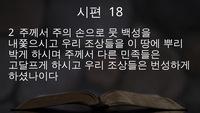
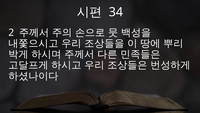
18: 18 -> 34
